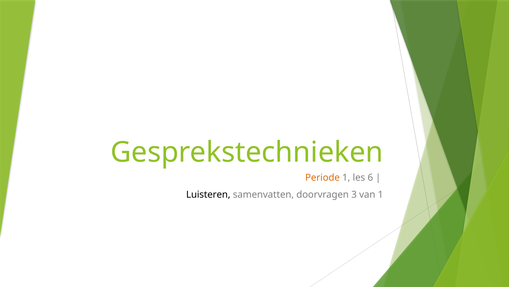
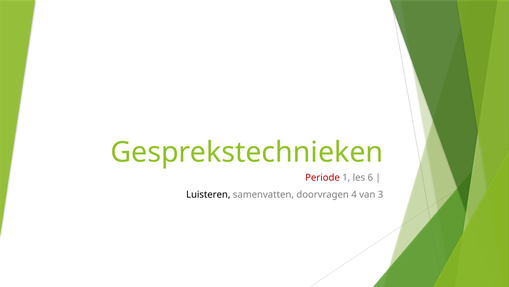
Periode colour: orange -> red
3: 3 -> 4
van 1: 1 -> 3
